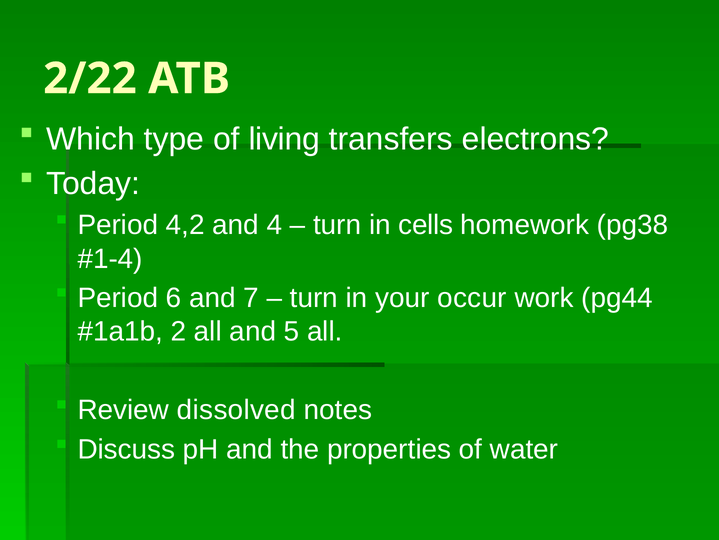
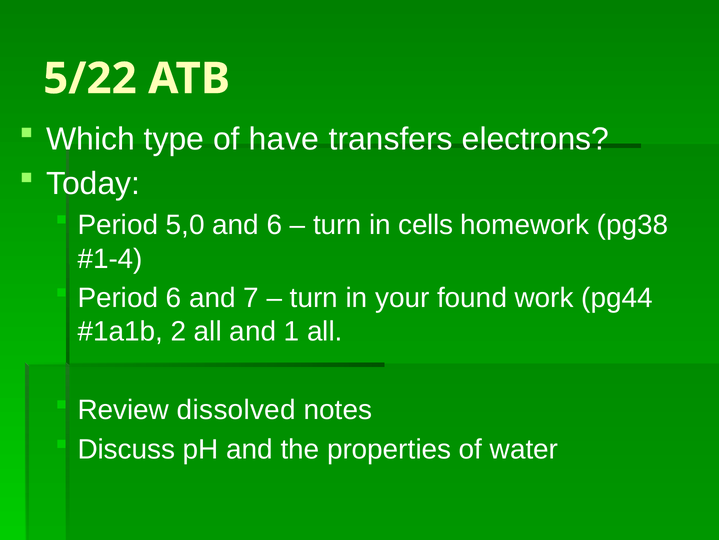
2/22: 2/22 -> 5/22
living: living -> have
4,2: 4,2 -> 5,0
and 4: 4 -> 6
occur: occur -> found
5: 5 -> 1
